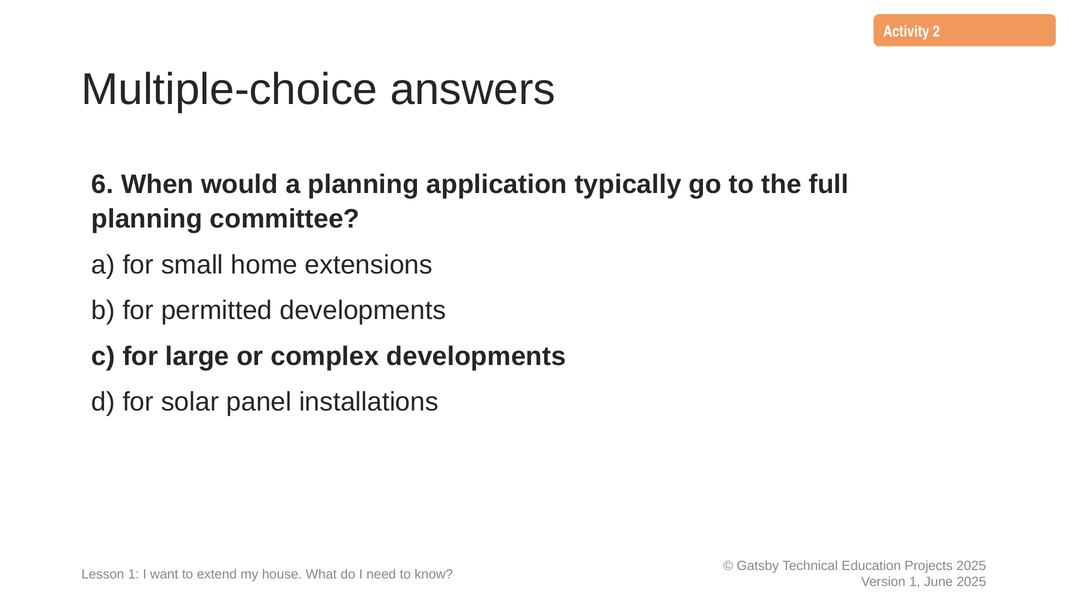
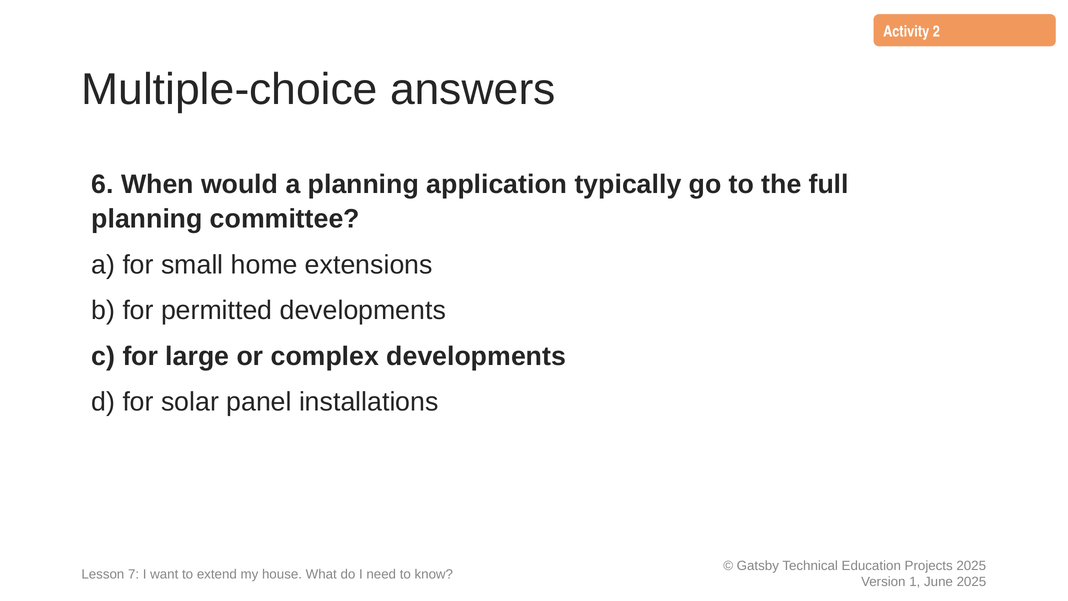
Lesson 1: 1 -> 7
